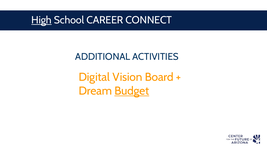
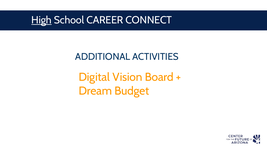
Budget underline: present -> none
